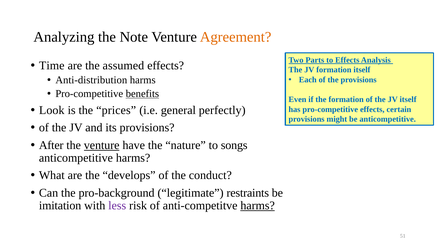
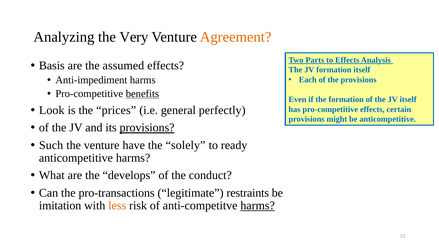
Note: Note -> Very
Time: Time -> Basis
Anti-distribution: Anti-distribution -> Anti-impediment
provisions at (147, 128) underline: none -> present
After: After -> Such
venture at (102, 145) underline: present -> none
nature: nature -> solely
songs: songs -> ready
pro-background: pro-background -> pro-transactions
less colour: purple -> orange
